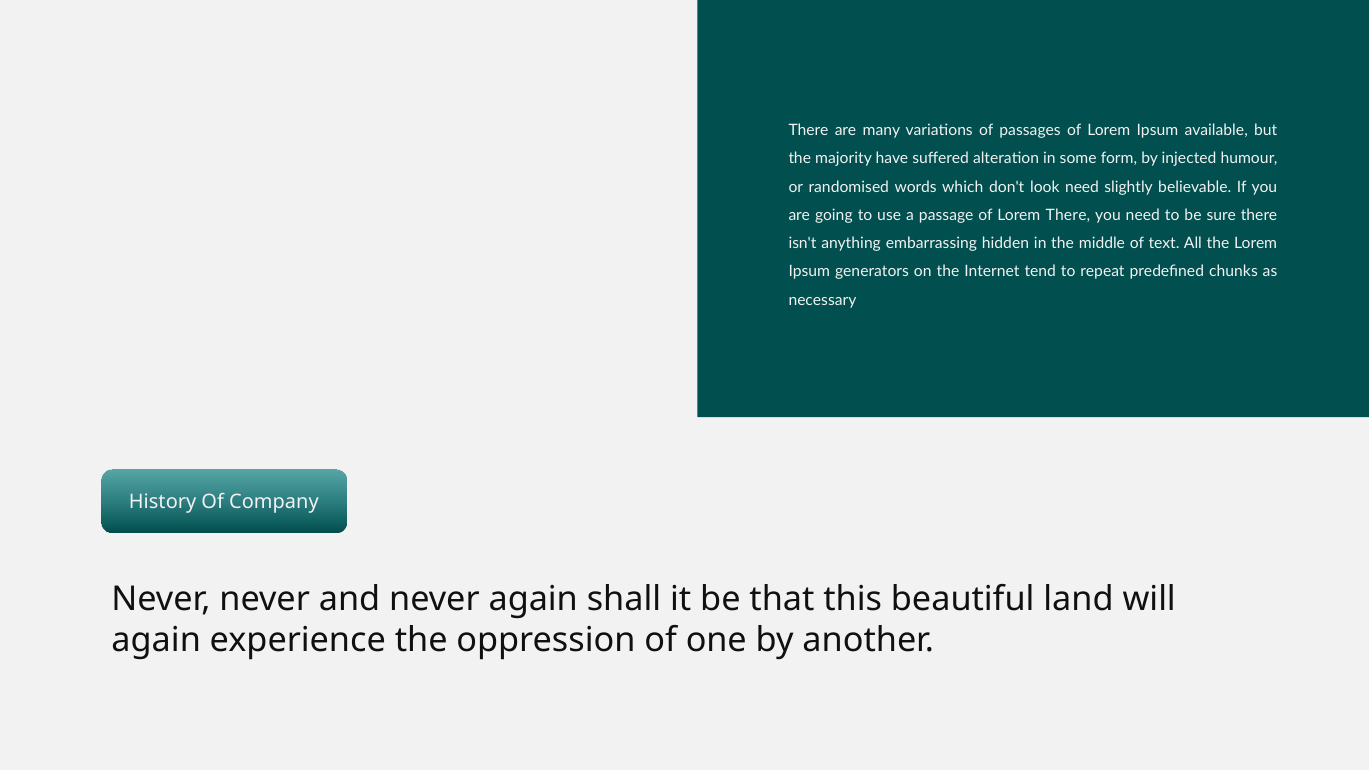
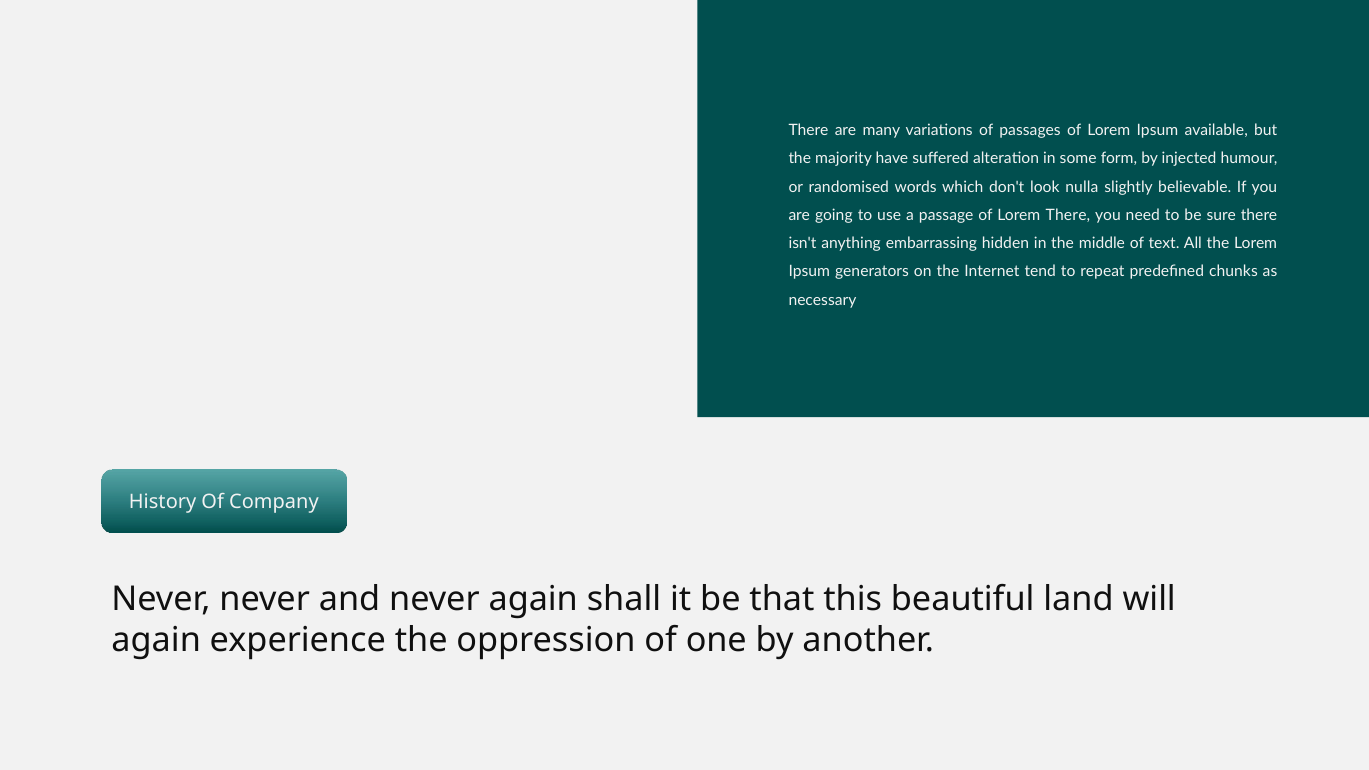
look need: need -> nulla
